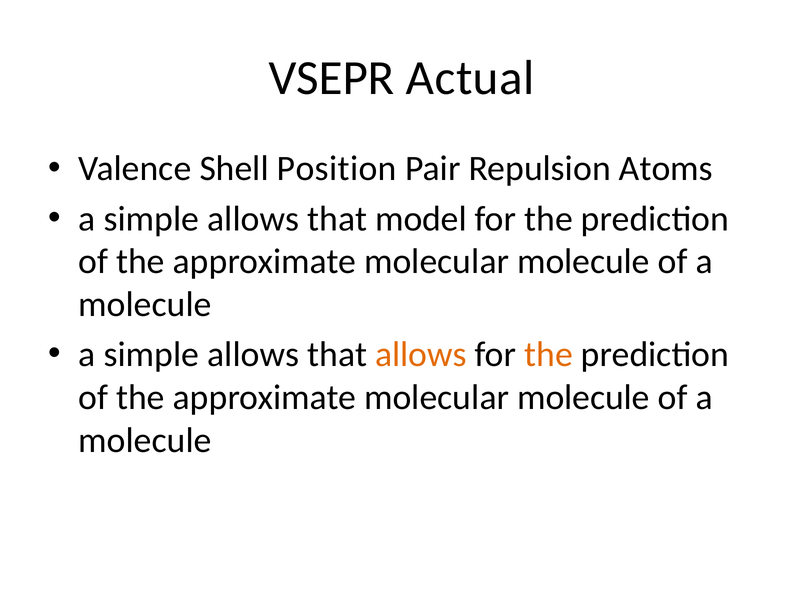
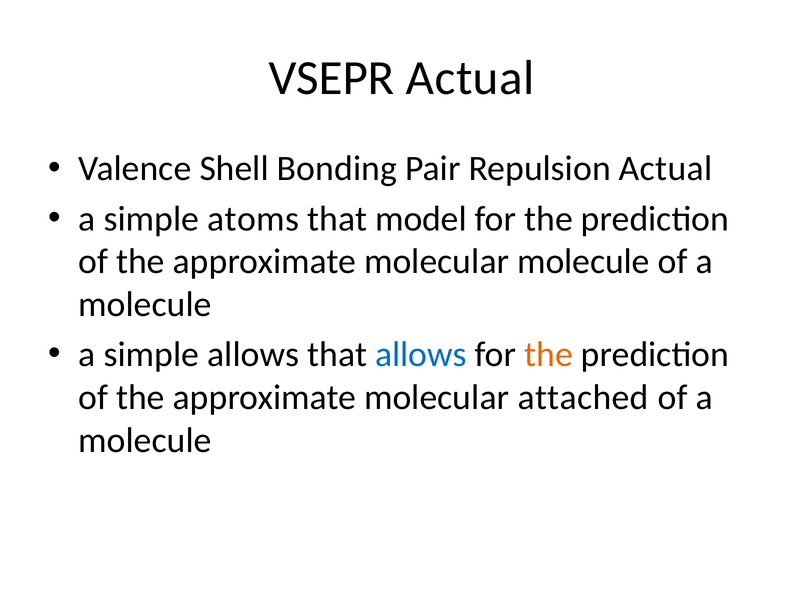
Position: Position -> Bonding
Repulsion Atoms: Atoms -> Actual
allows at (253, 219): allows -> atoms
allows at (421, 355) colour: orange -> blue
molecule at (583, 397): molecule -> attached
